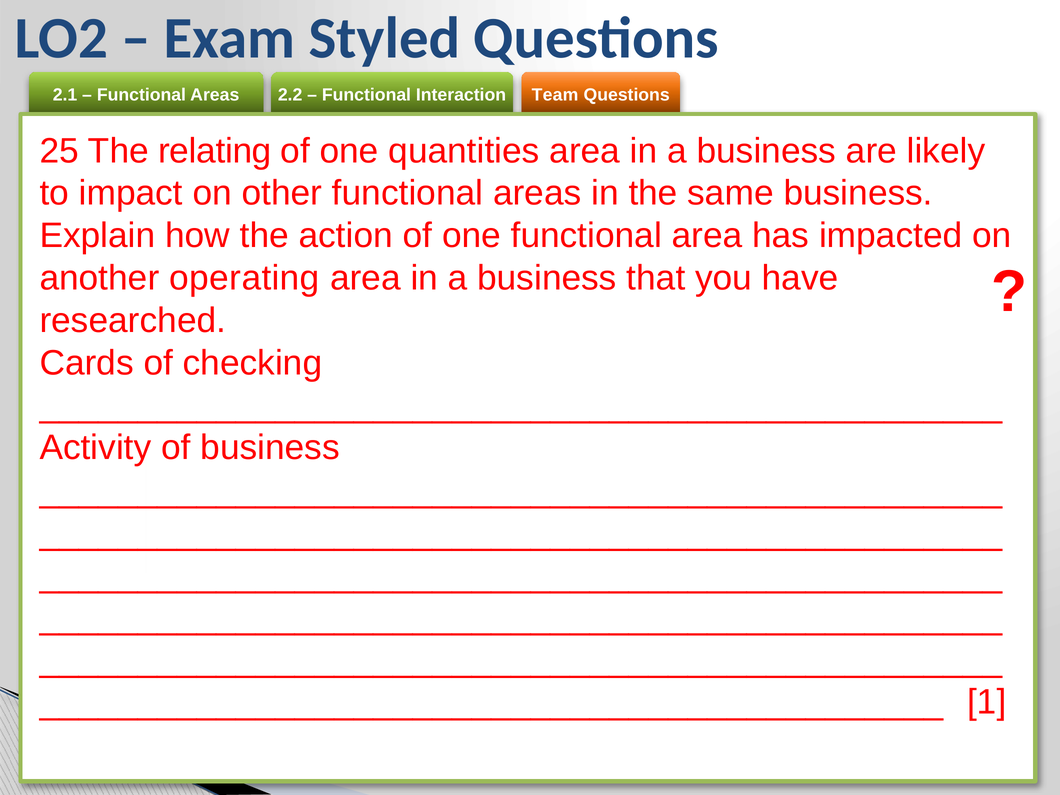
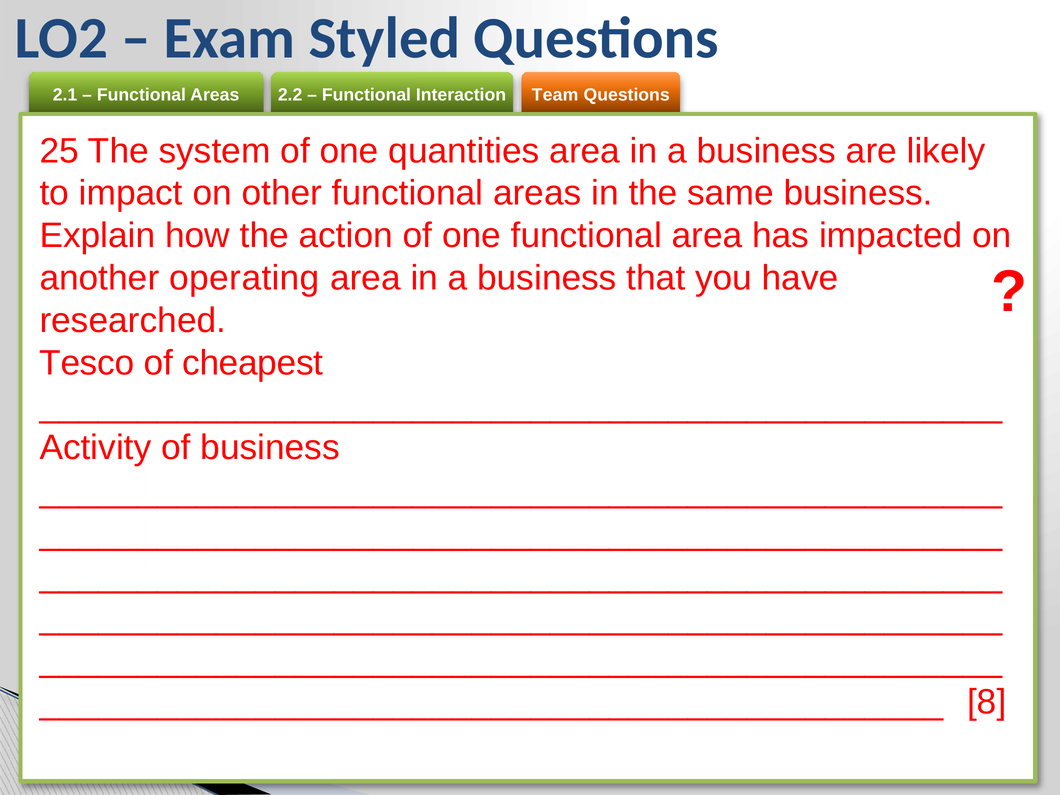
relating: relating -> system
Cards: Cards -> Tesco
checking: checking -> cheapest
1: 1 -> 8
